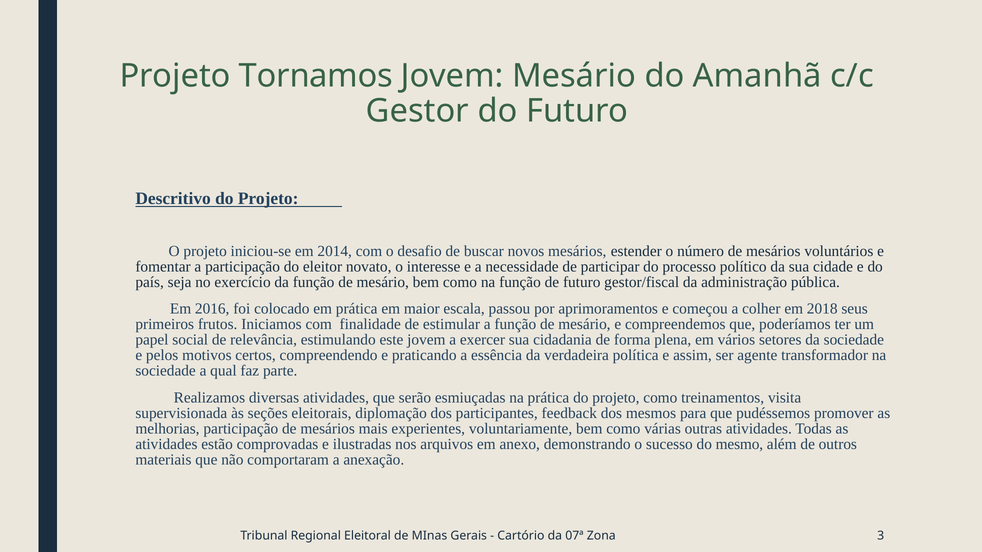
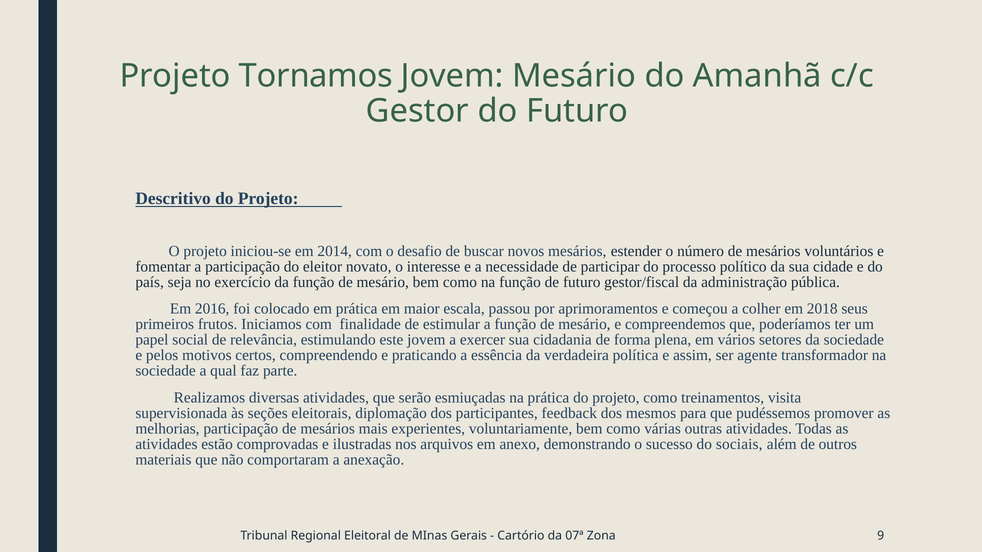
mesmo: mesmo -> sociais
3: 3 -> 9
